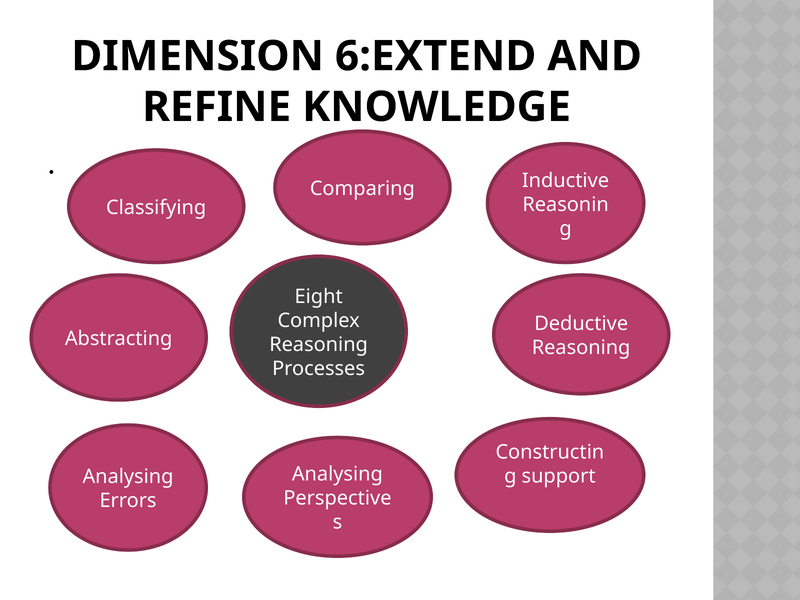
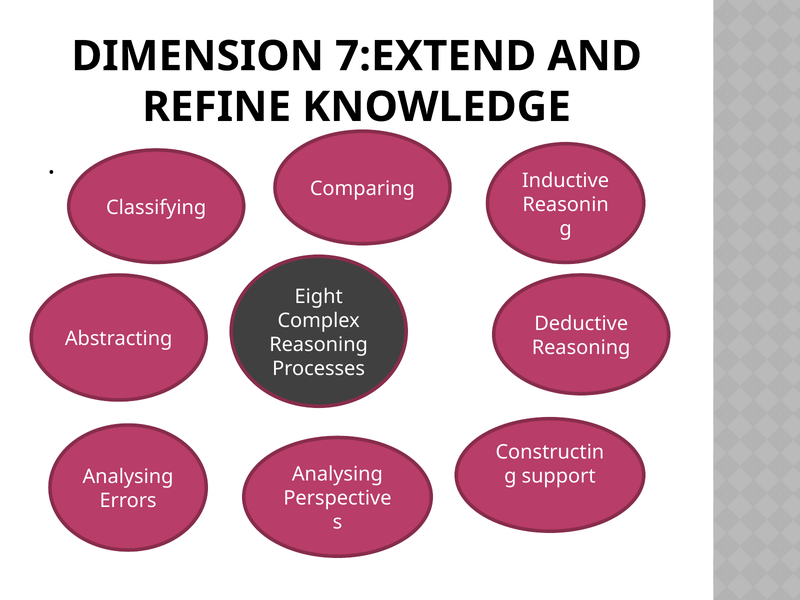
6:EXTEND: 6:EXTEND -> 7:EXTEND
